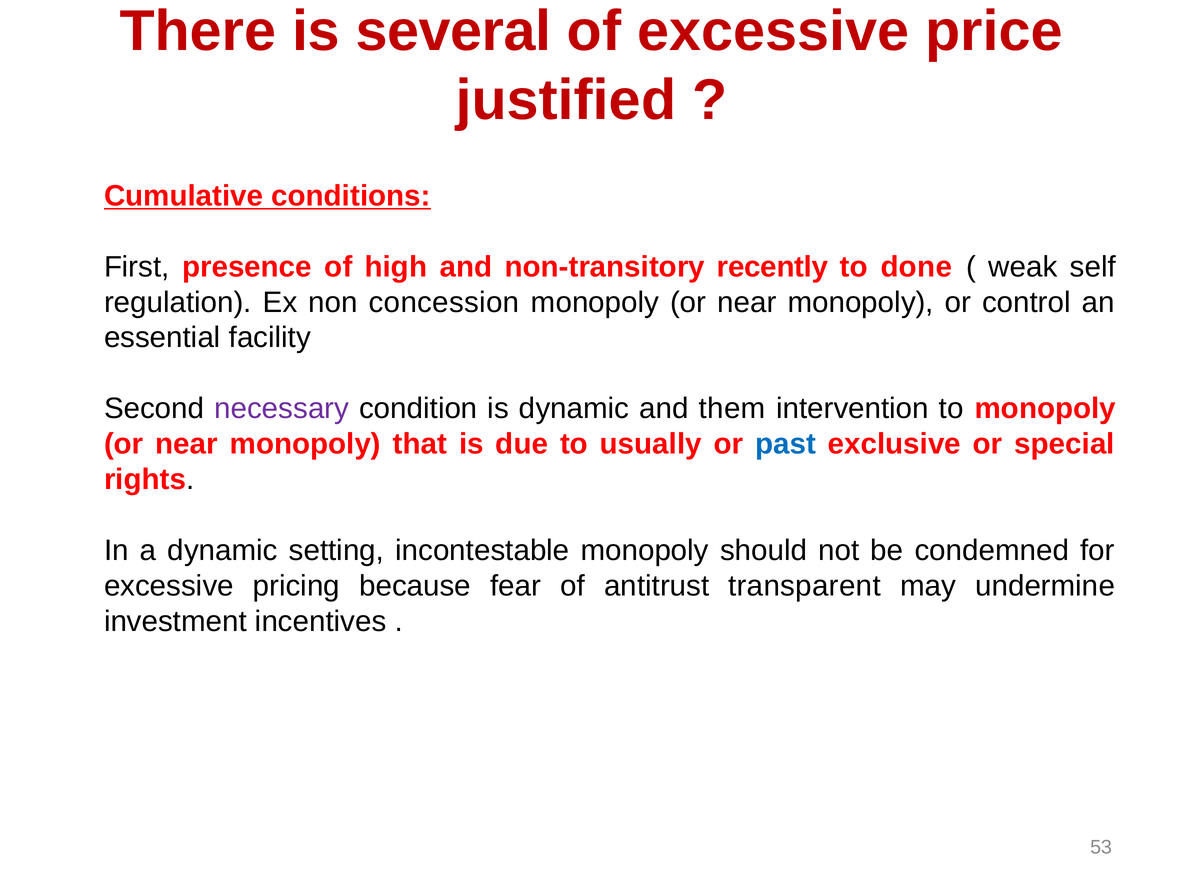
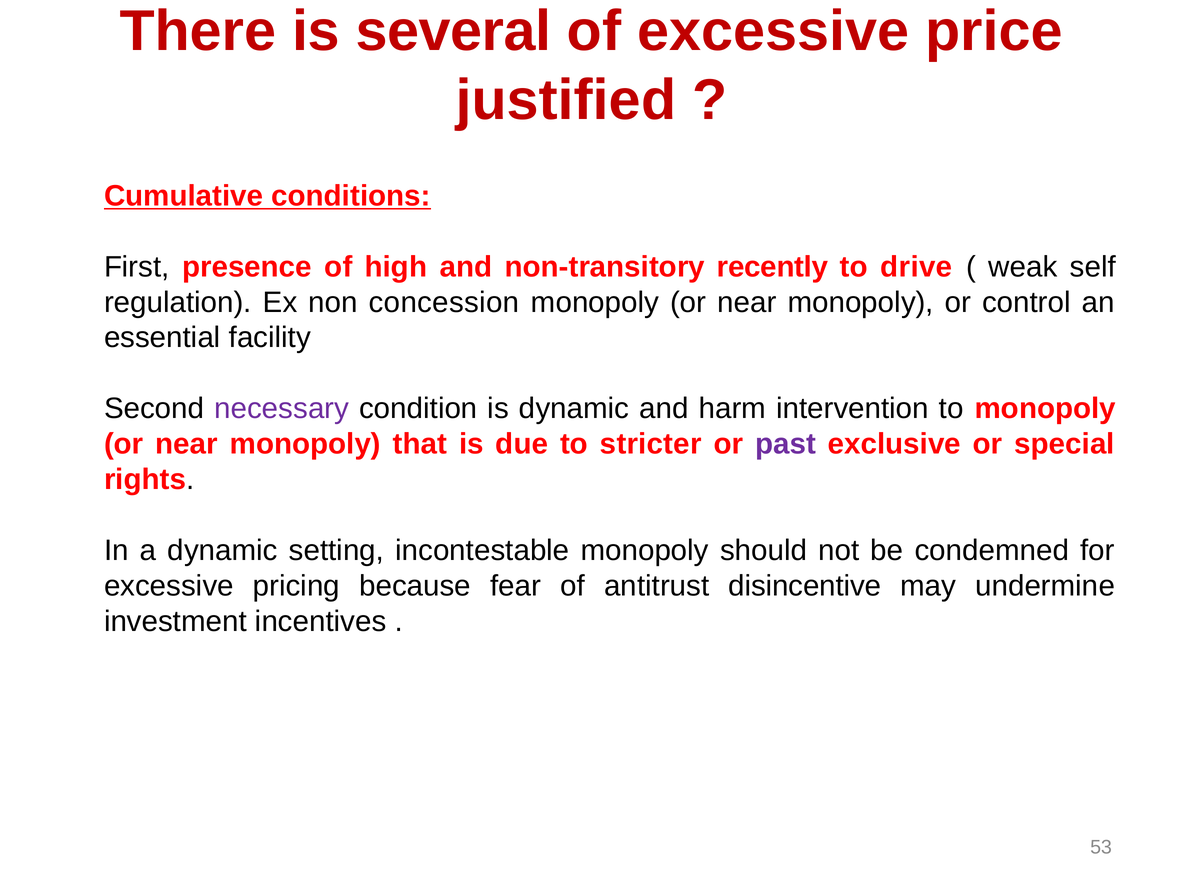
done: done -> drive
them: them -> harm
usually: usually -> stricter
past colour: blue -> purple
transparent: transparent -> disincentive
